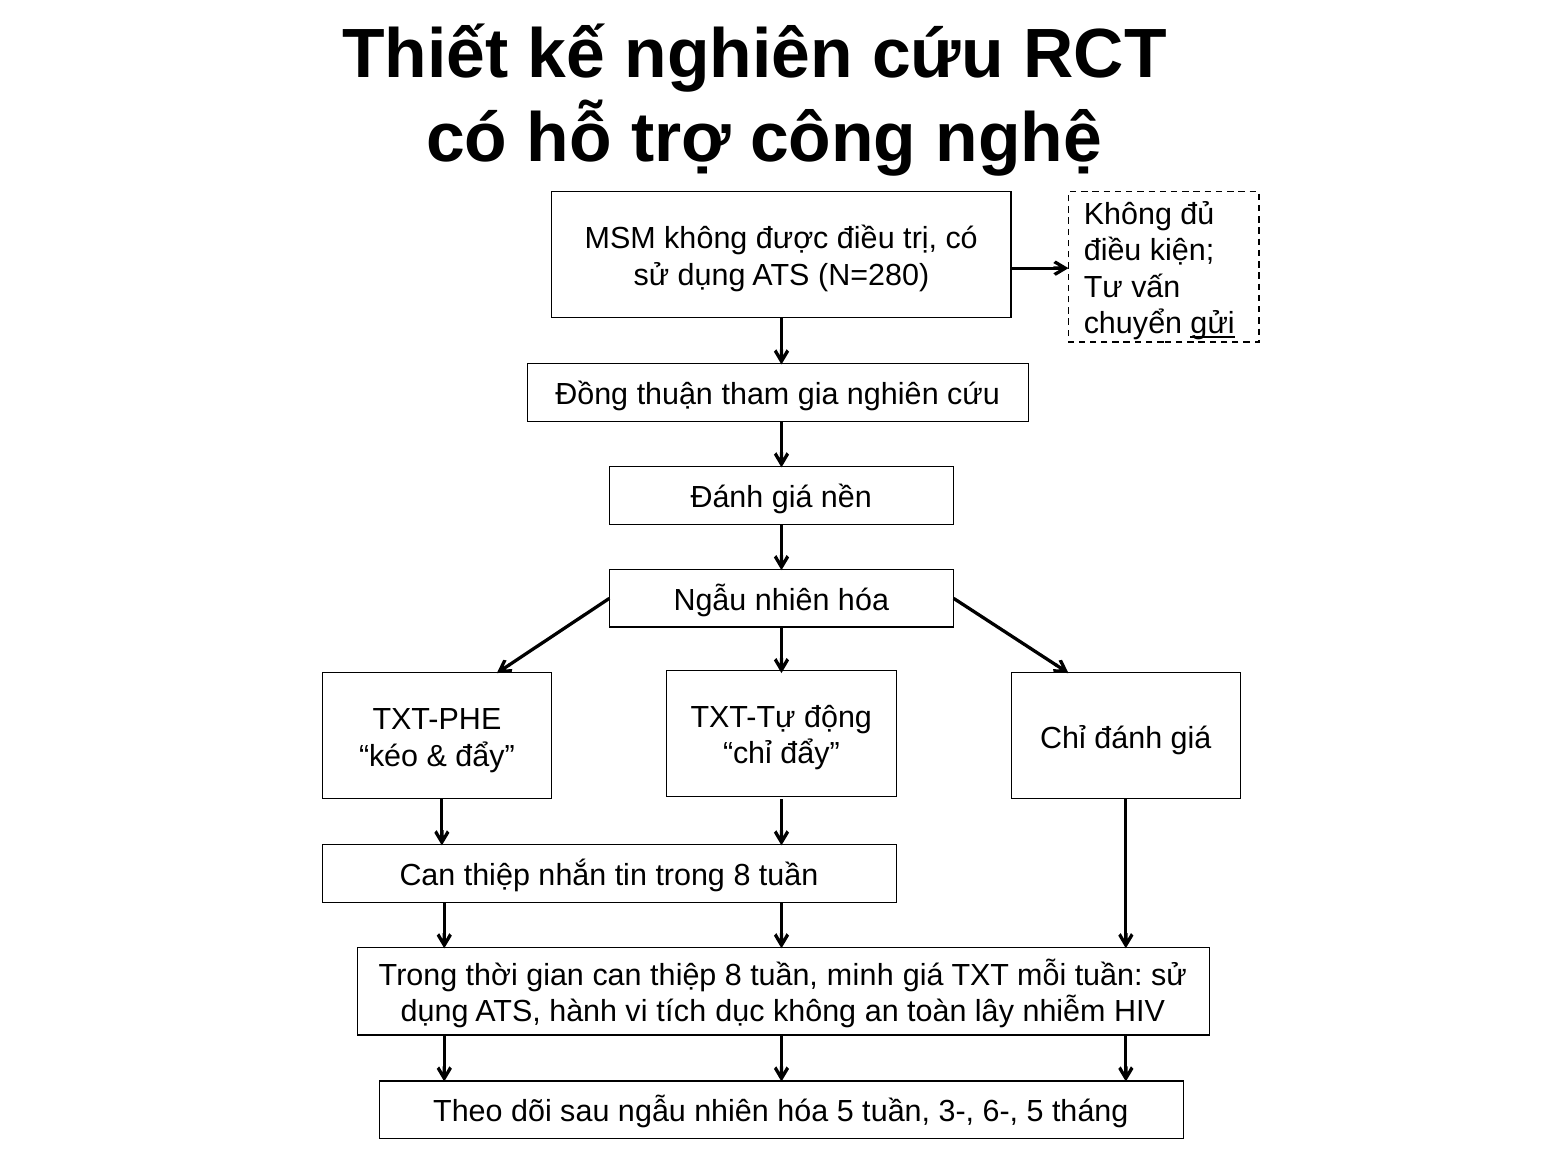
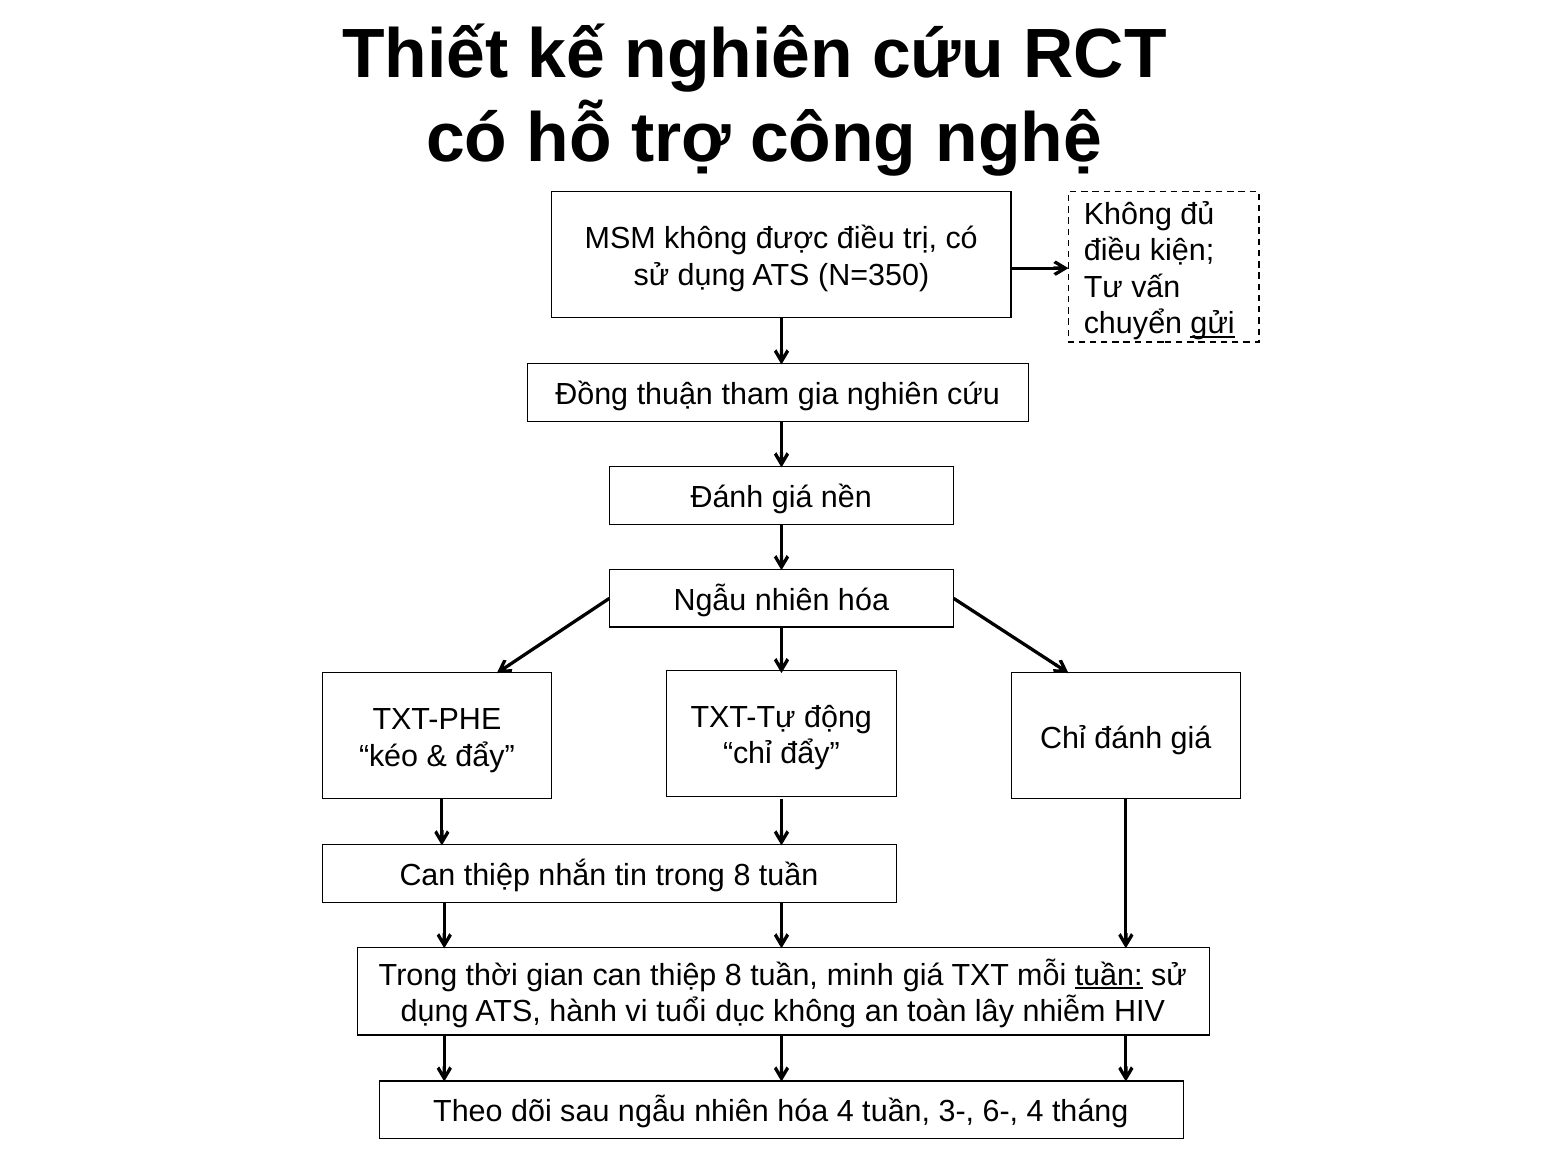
N=280: N=280 -> N=350
tuần at (1109, 975) underline: none -> present
tích: tích -> tuổi
hóa 5: 5 -> 4
6- 5: 5 -> 4
